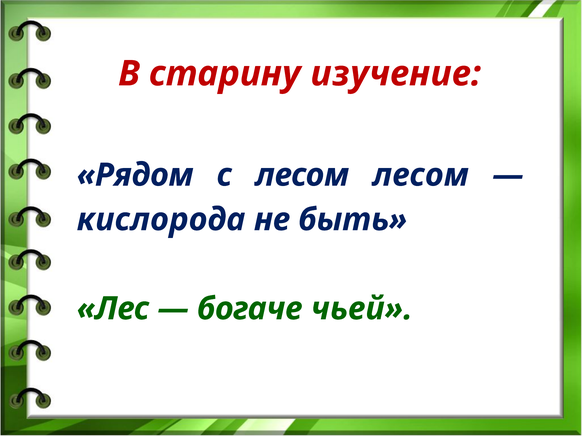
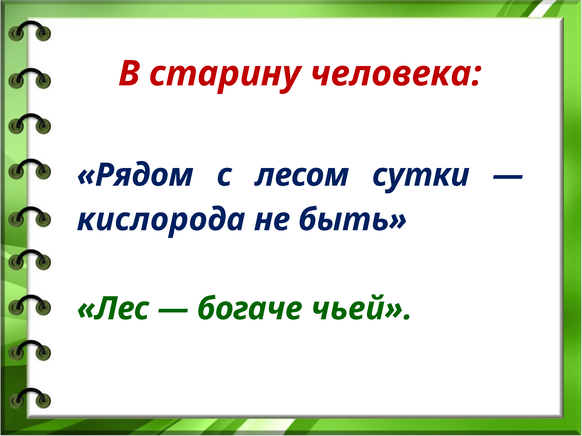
изучение: изучение -> человека
лесом лесом: лесом -> сутки
